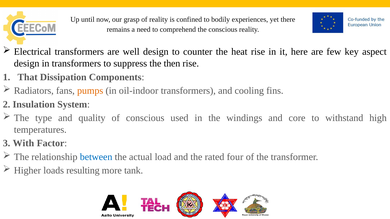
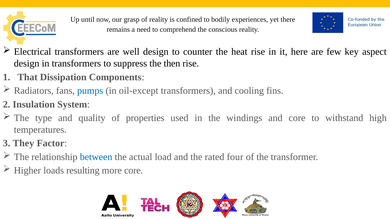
pumps colour: orange -> blue
oil-indoor: oil-indoor -> oil-except
of conscious: conscious -> properties
With: With -> They
more tank: tank -> core
